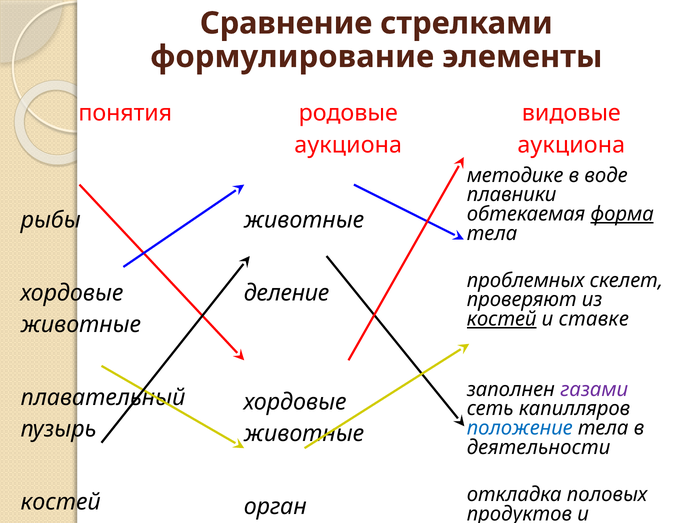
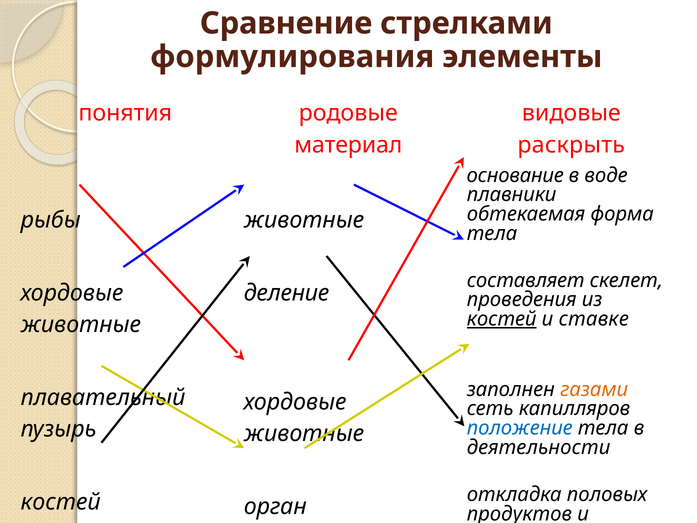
формулирование: формулирование -> формулирования
аукциона at (348, 145): аукциона -> материал
аукциона at (571, 145): аукциона -> раскрыть
методике: методике -> основание
форма underline: present -> none
проблемных: проблемных -> составляет
проверяют: проверяют -> проведения
газами colour: purple -> orange
